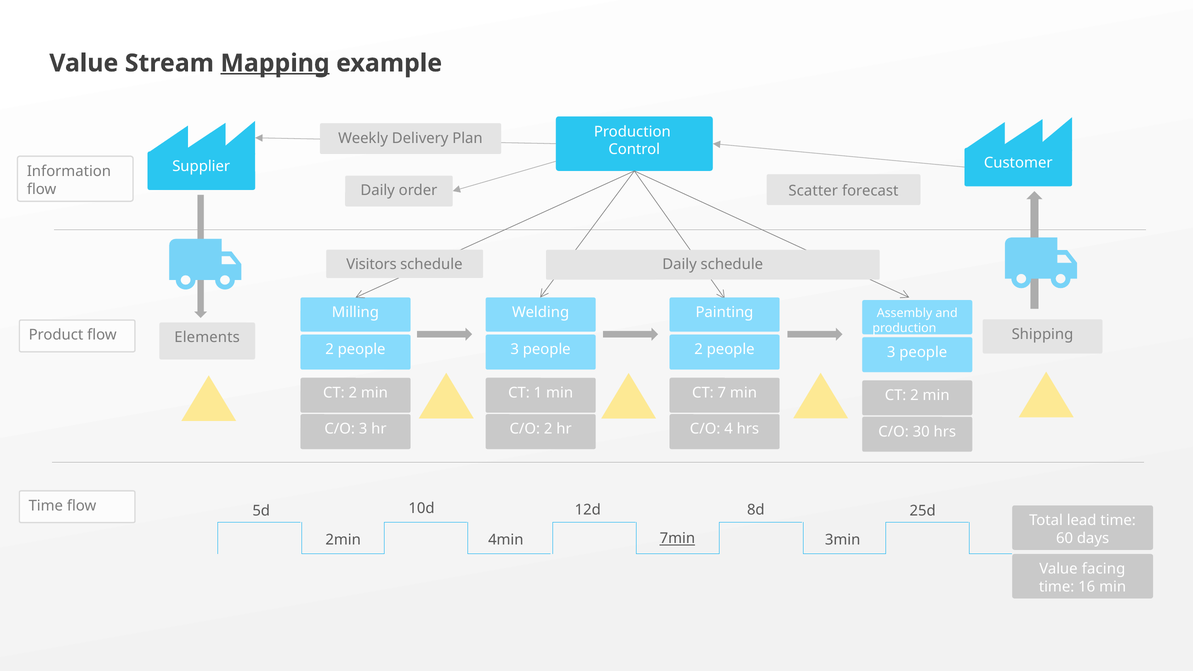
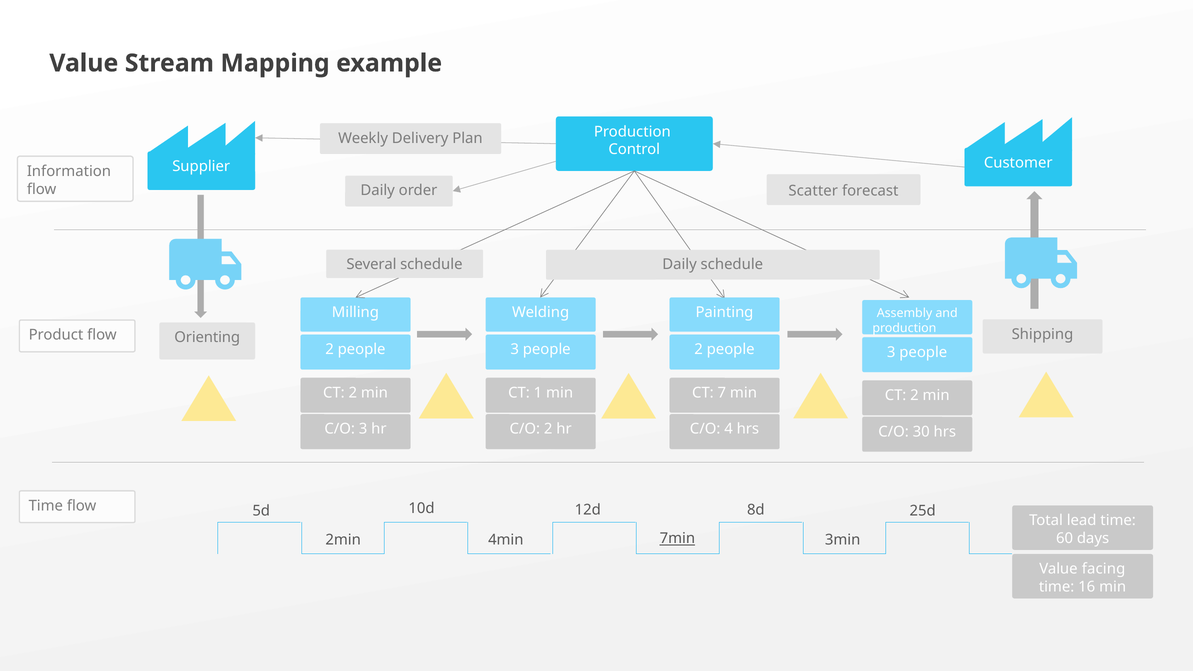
Mapping underline: present -> none
Visitors: Visitors -> Several
Elements: Elements -> Orienting
